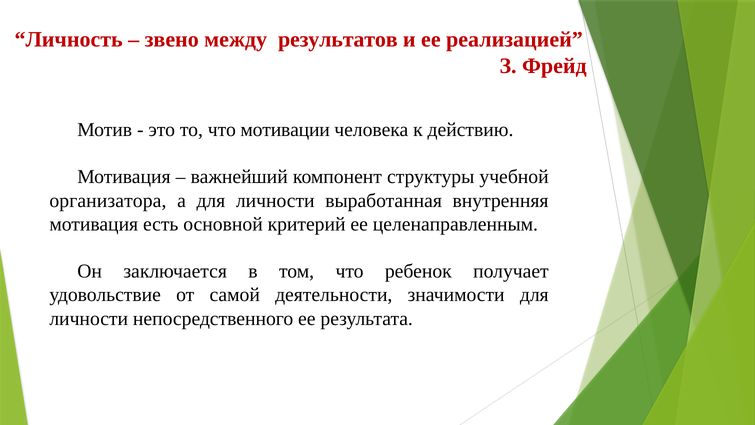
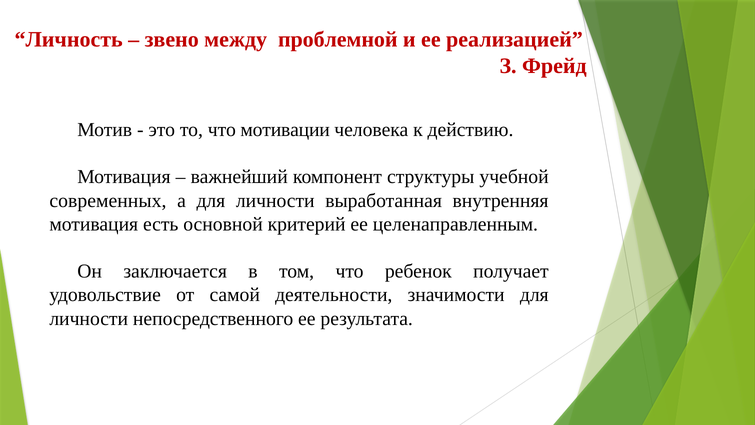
результатов: результатов -> проблемной
организатора: организатора -> современных
